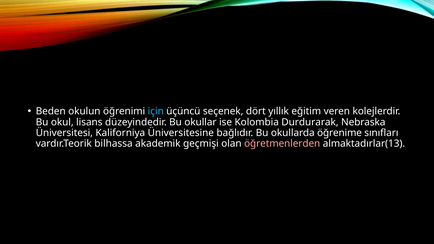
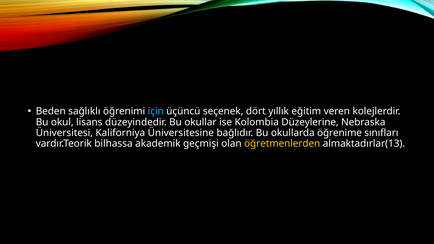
okulun: okulun -> sağlıklı
Durdurarak: Durdurarak -> Düzeylerine
öğretmenlerden colour: pink -> yellow
